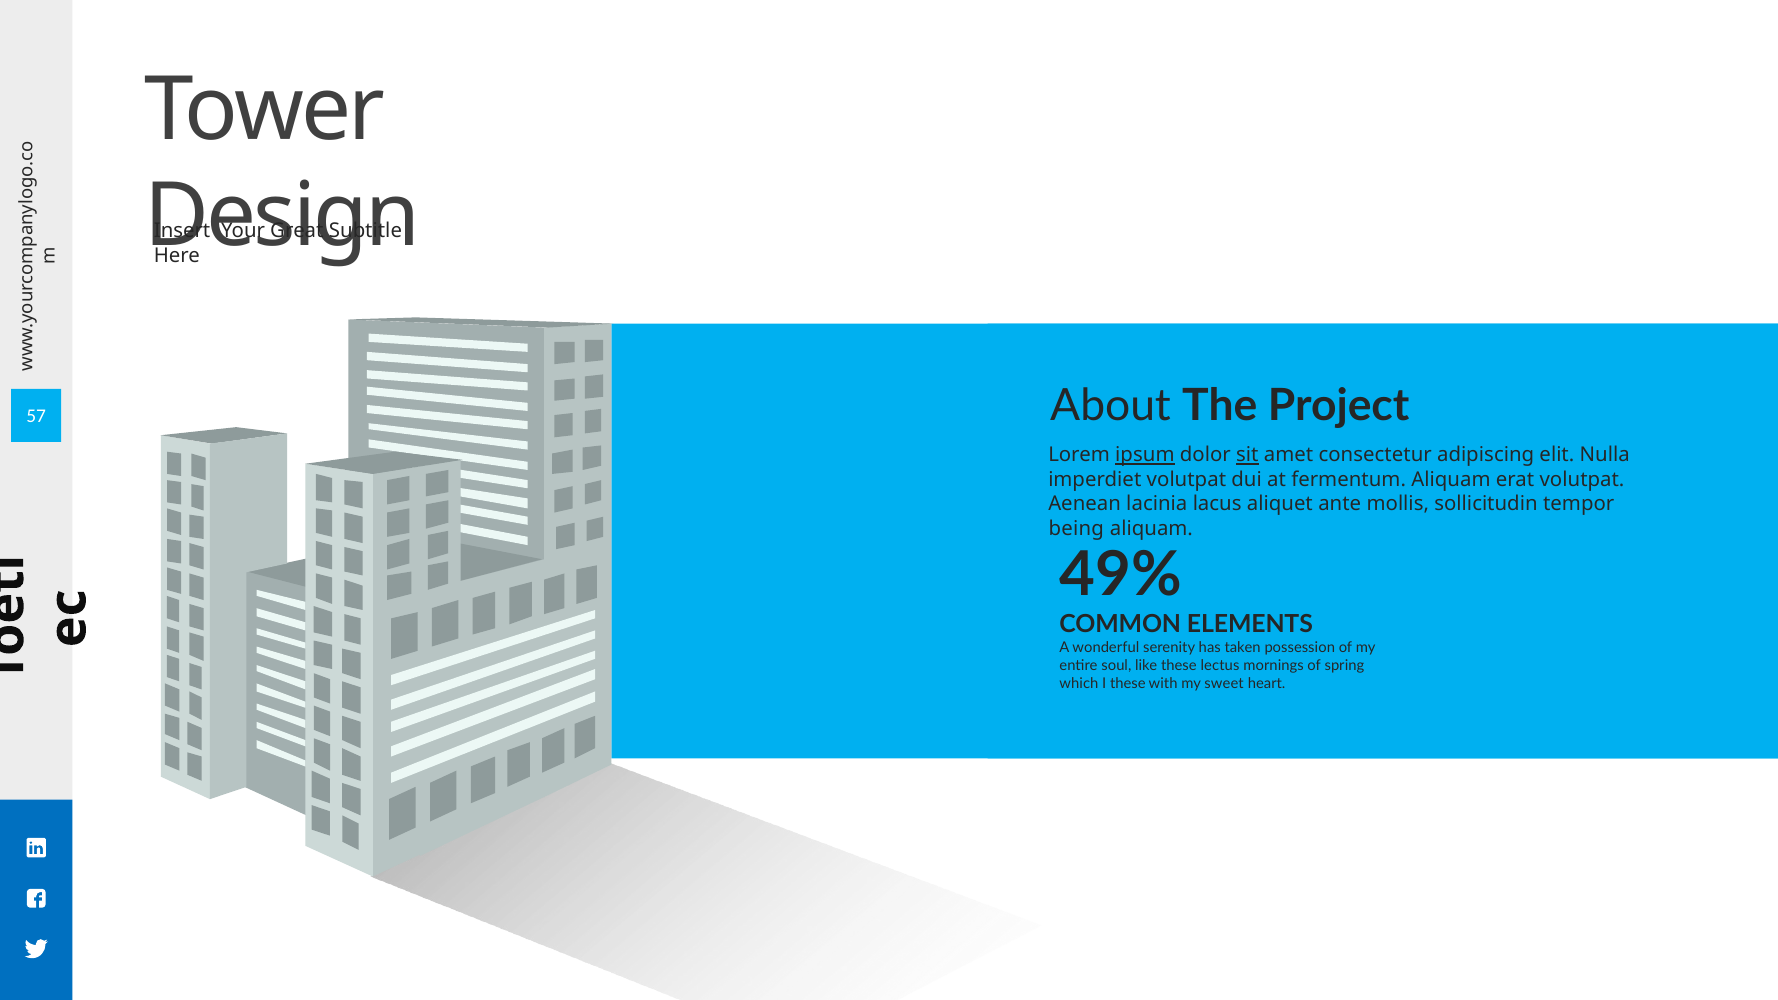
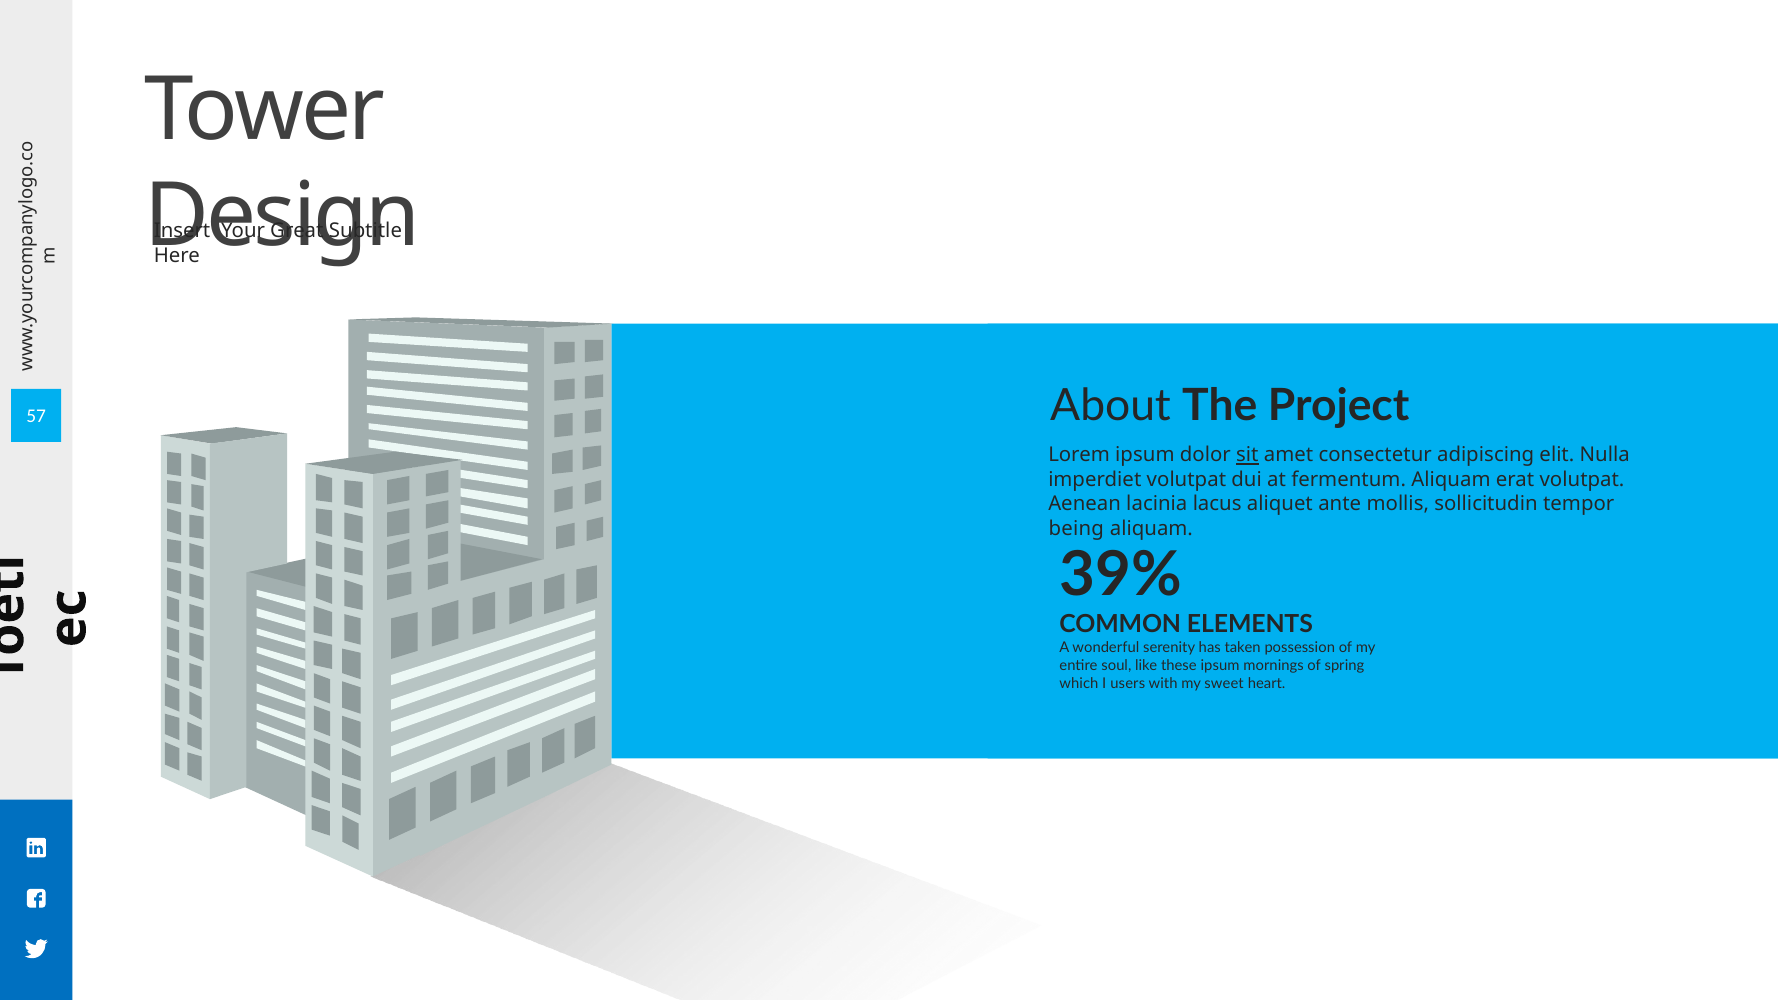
ipsum at (1145, 455) underline: present -> none
49%: 49% -> 39%
these lectus: lectus -> ipsum
I these: these -> users
